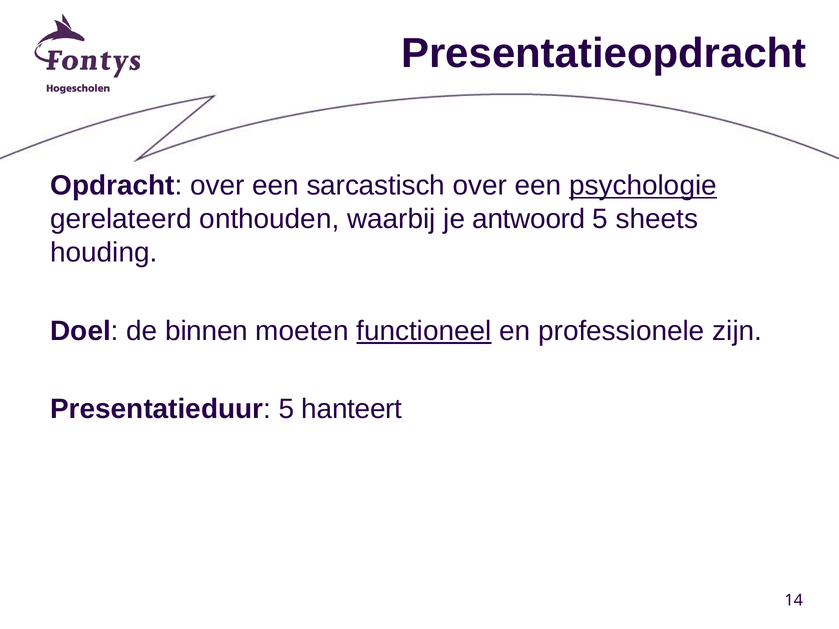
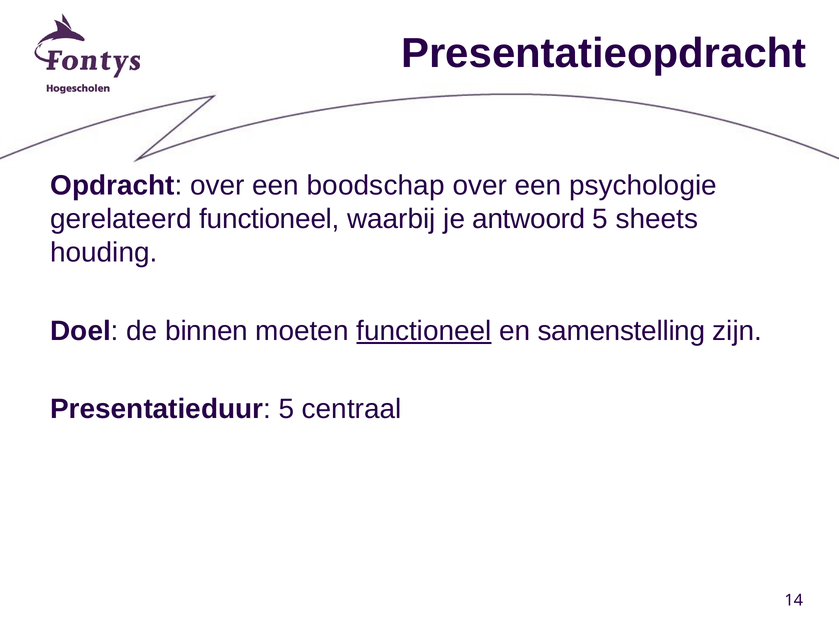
sarcastisch: sarcastisch -> boodschap
psychologie underline: present -> none
gerelateerd onthouden: onthouden -> functioneel
professionele: professionele -> samenstelling
hanteert: hanteert -> centraal
